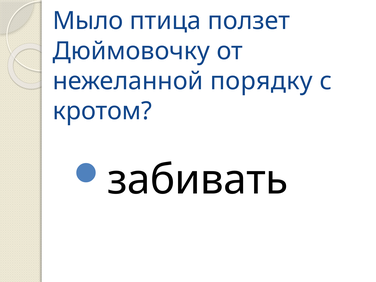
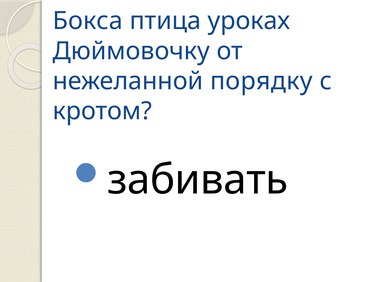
Мыло: Мыло -> Бокса
ползет: ползет -> уроках
